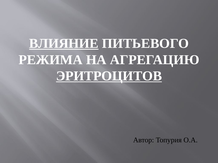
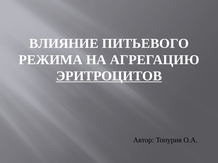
ВЛИЯНИЕ underline: present -> none
